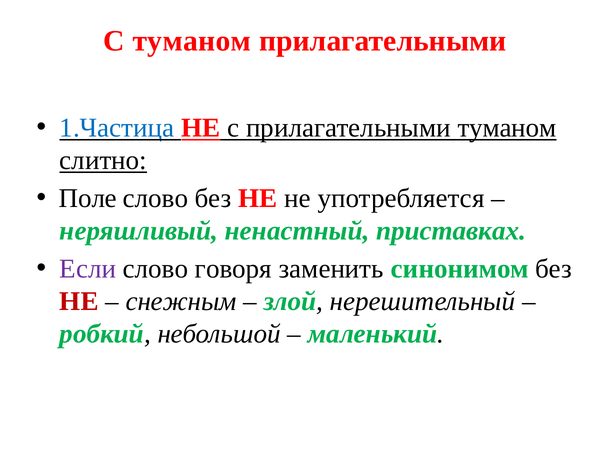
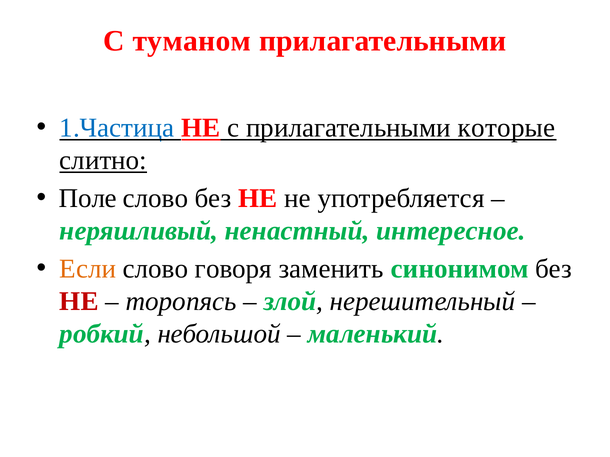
прилагательными туманом: туманом -> которые
приставках: приставках -> интересное
Если colour: purple -> orange
снежным: снежным -> торопясь
